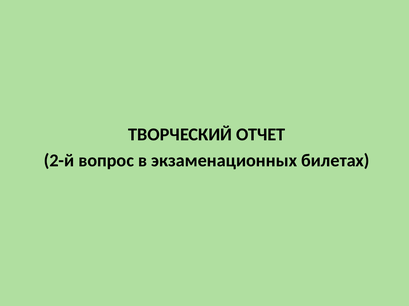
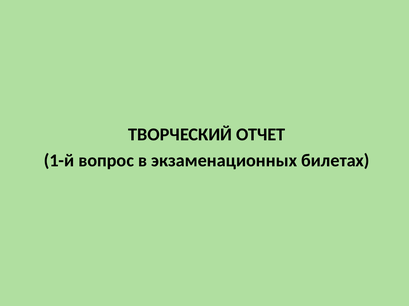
2-й: 2-й -> 1-й
